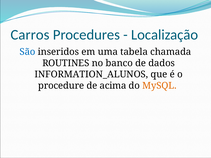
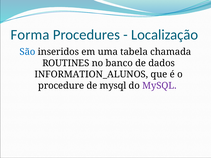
Carros: Carros -> Forma
de acima: acima -> mysql
MySQL at (159, 86) colour: orange -> purple
